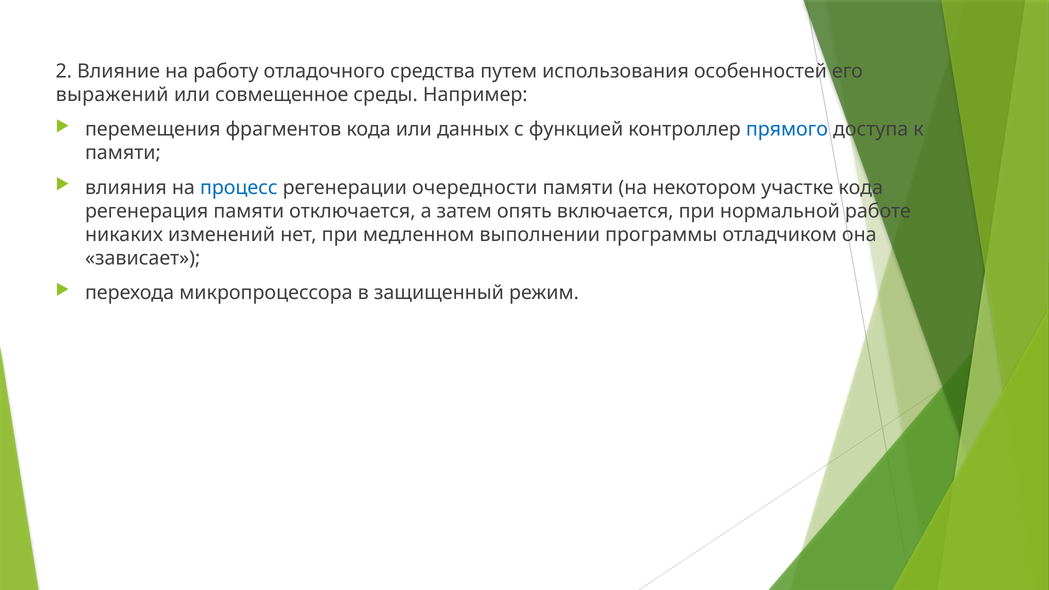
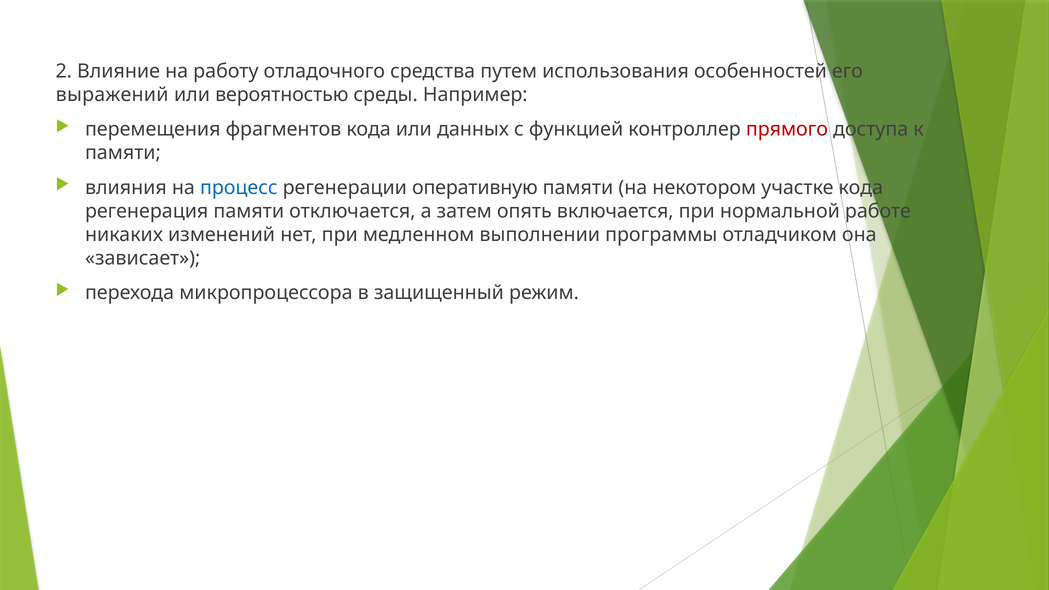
совмещенное: совмещенное -> вероятностью
прямого colour: blue -> red
очередности: очередности -> оперативную
